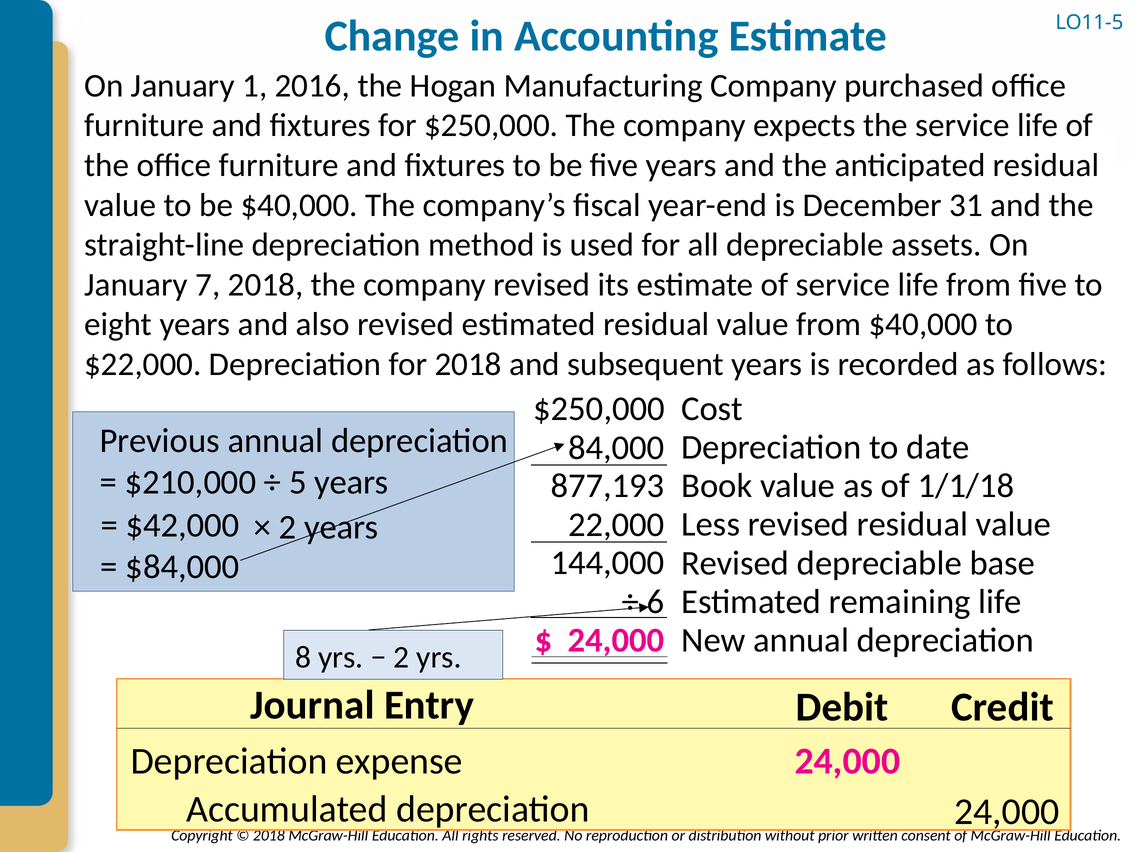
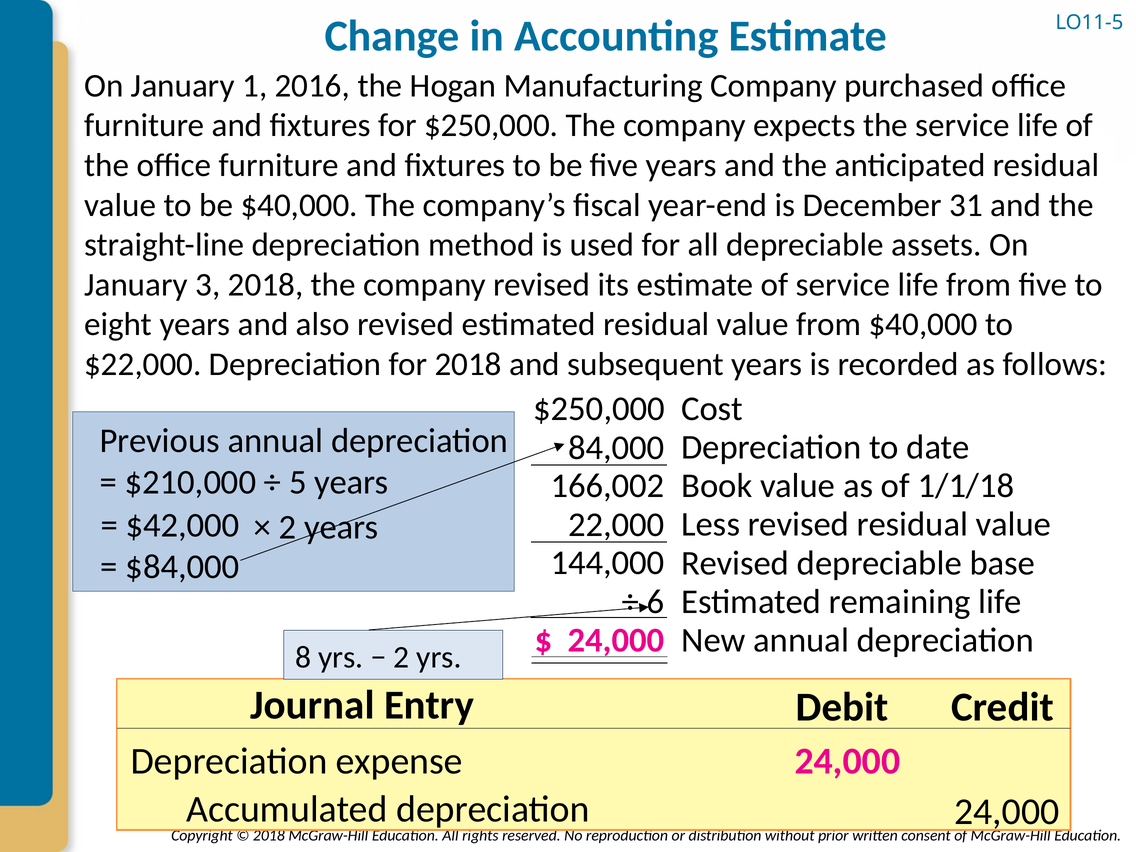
7: 7 -> 3
877,193: 877,193 -> 166,002
